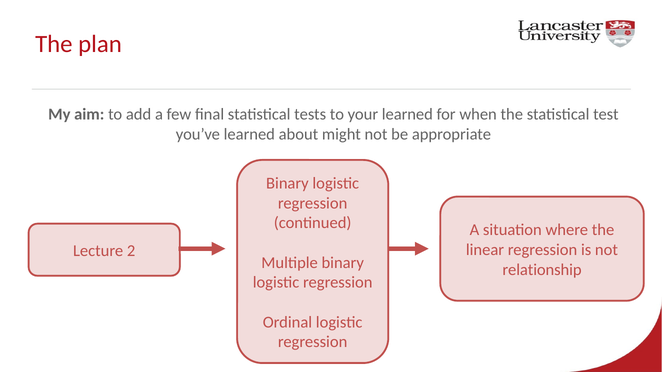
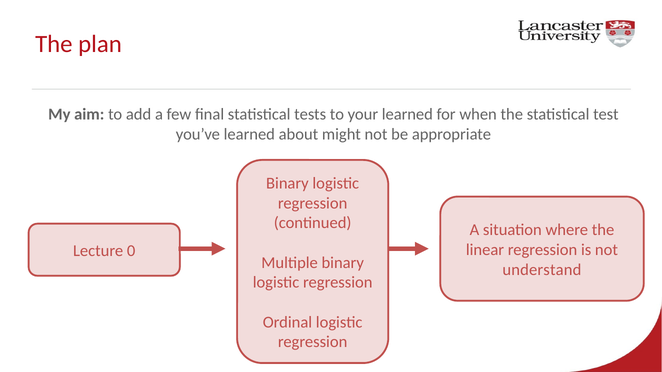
2: 2 -> 0
relationship: relationship -> understand
